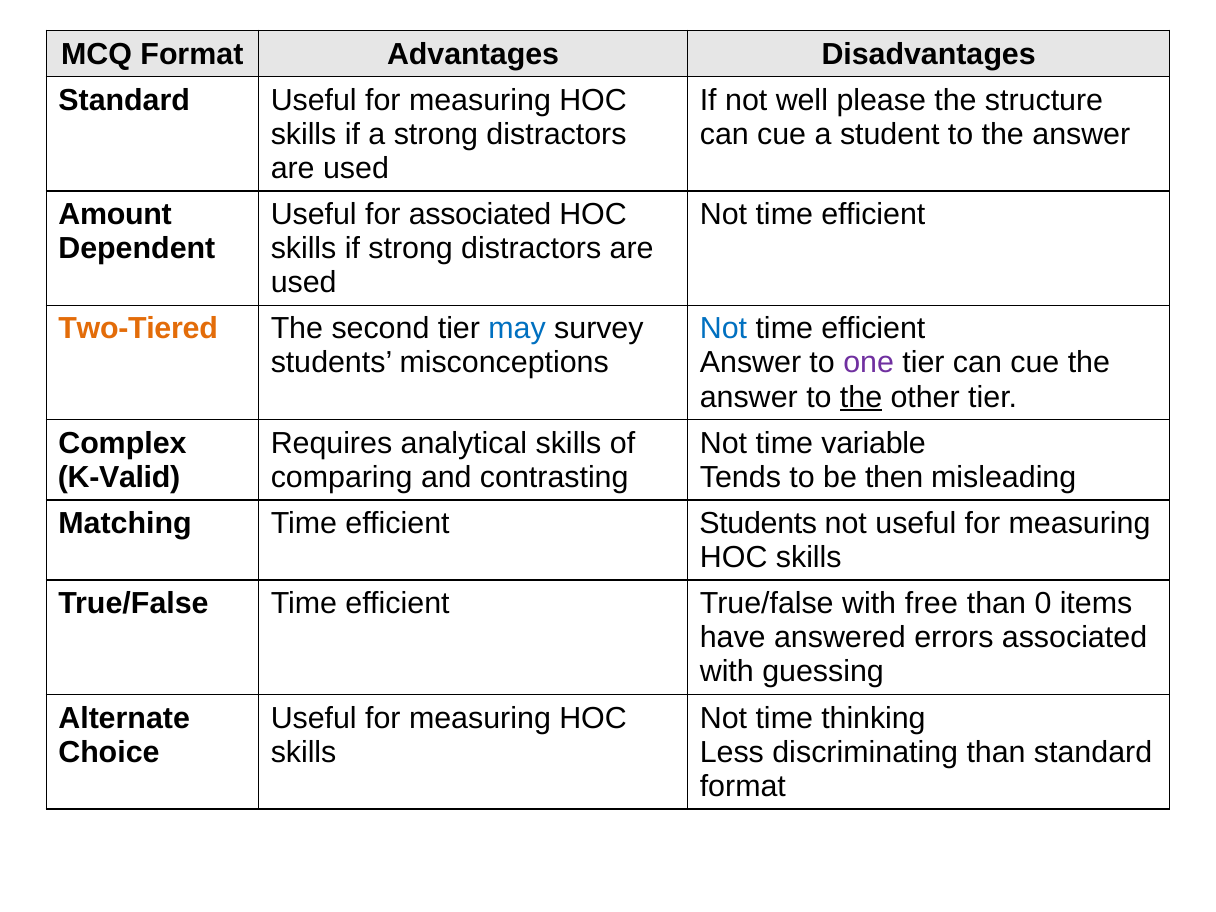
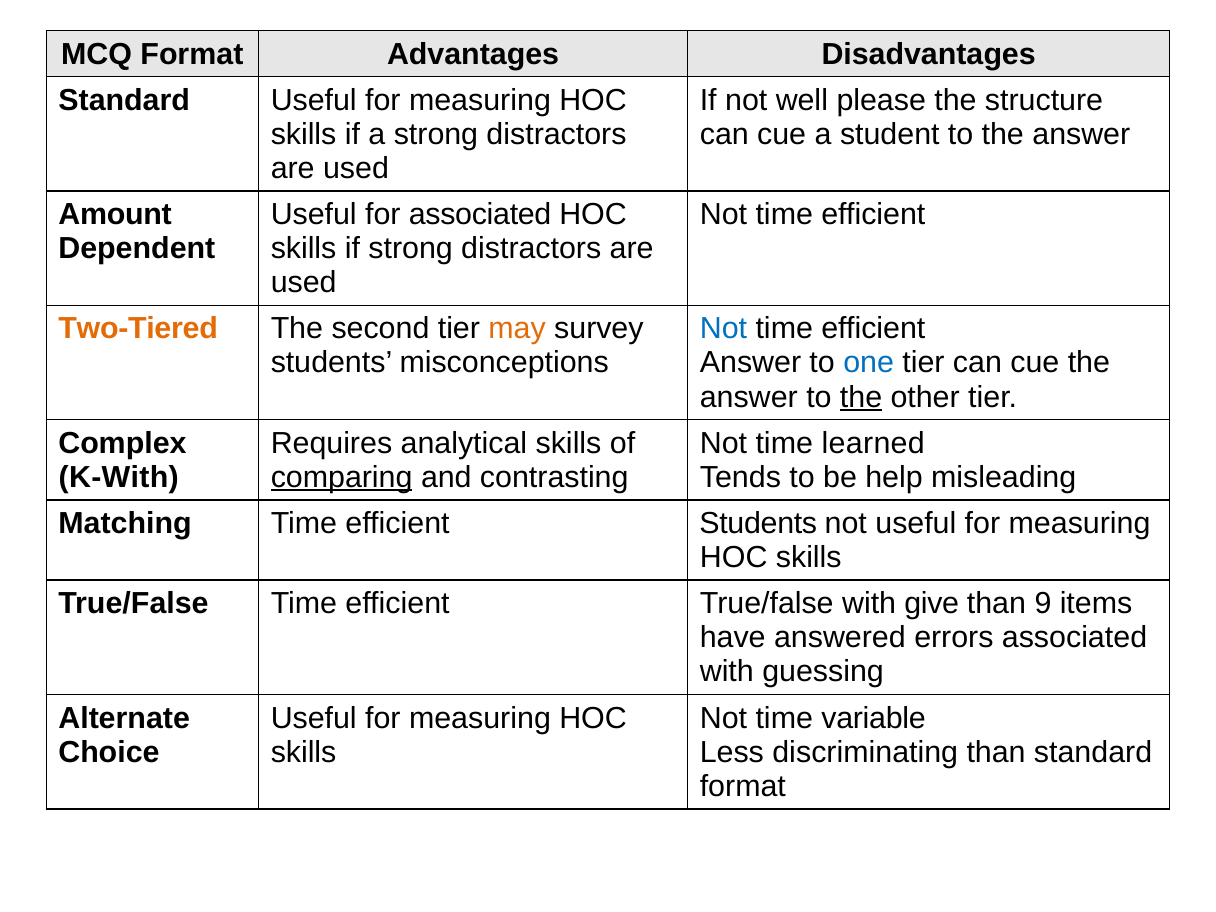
may colour: blue -> orange
one colour: purple -> blue
variable: variable -> learned
K-Valid: K-Valid -> K-With
comparing underline: none -> present
then: then -> help
free: free -> give
0: 0 -> 9
thinking: thinking -> variable
